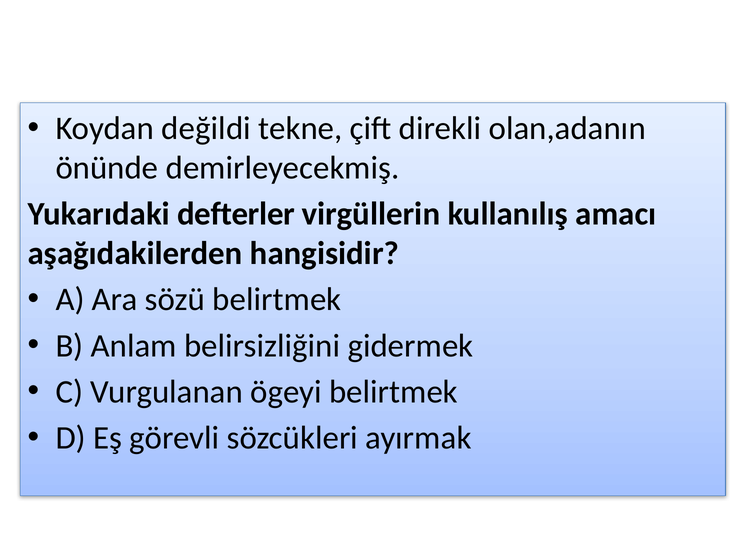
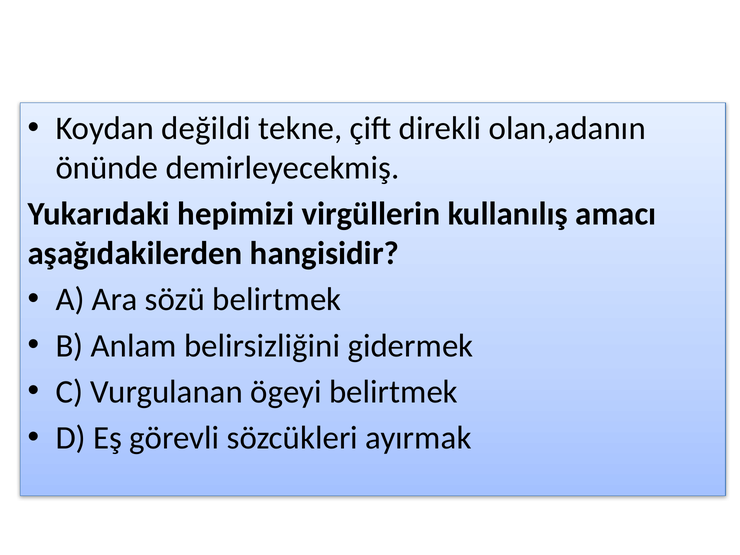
defterler: defterler -> hepimizi
